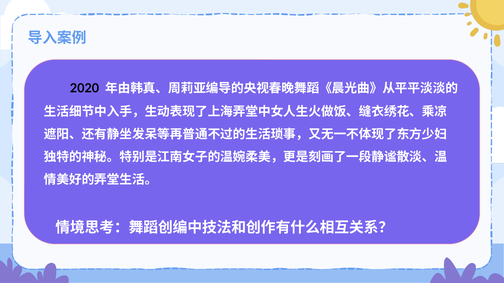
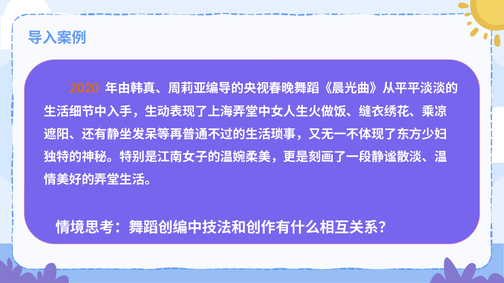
2020 colour: black -> orange
